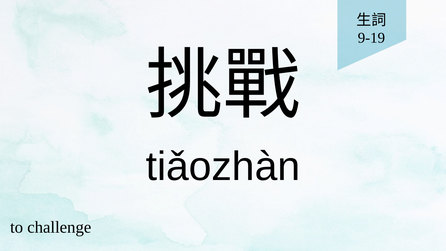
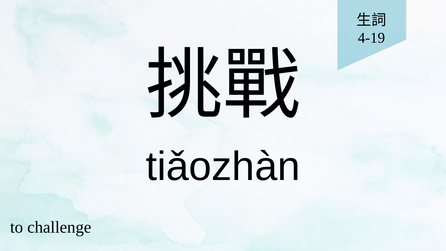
9-19: 9-19 -> 4-19
